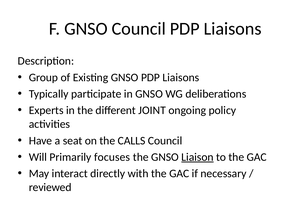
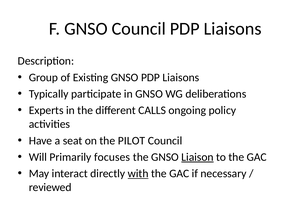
JOINT: JOINT -> CALLS
CALLS: CALLS -> PILOT
with underline: none -> present
